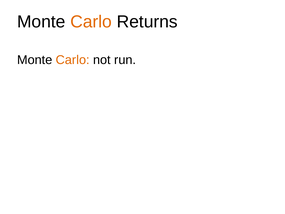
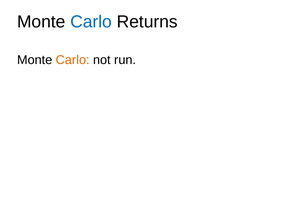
Carlo at (91, 22) colour: orange -> blue
